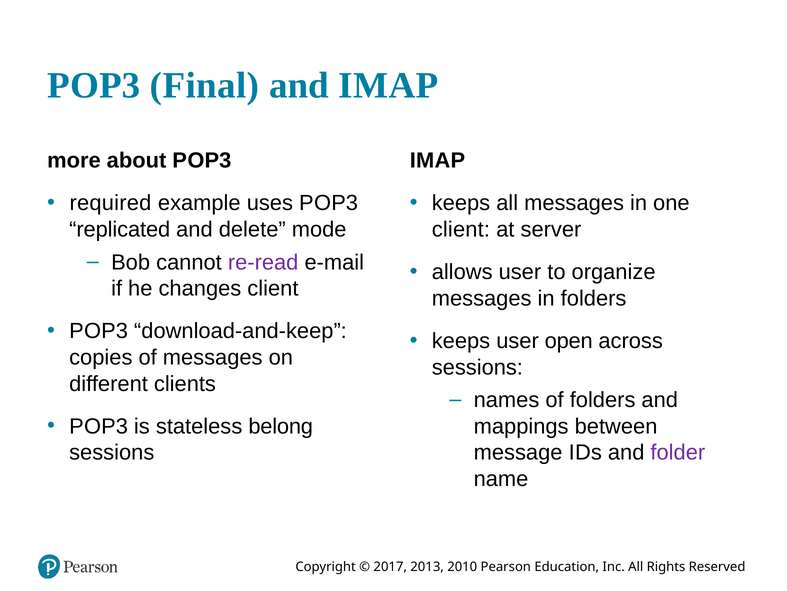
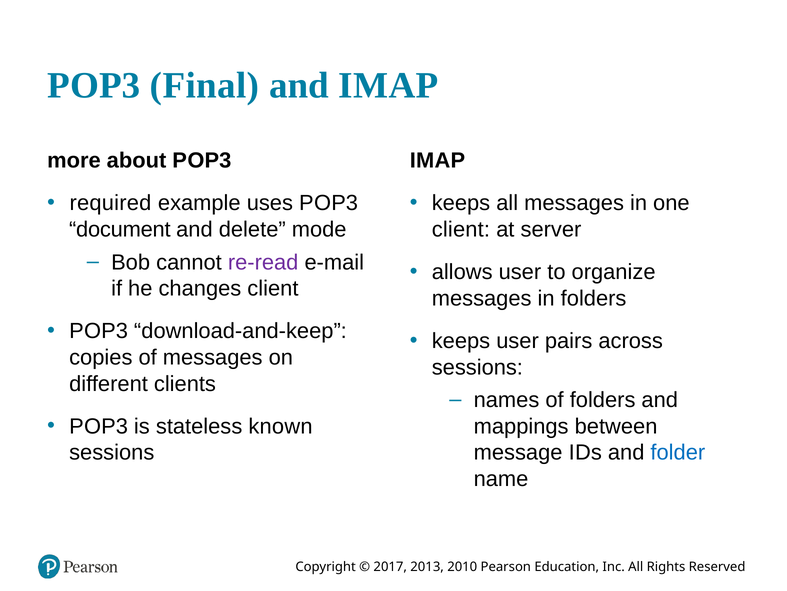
replicated: replicated -> document
open: open -> pairs
belong: belong -> known
folder colour: purple -> blue
